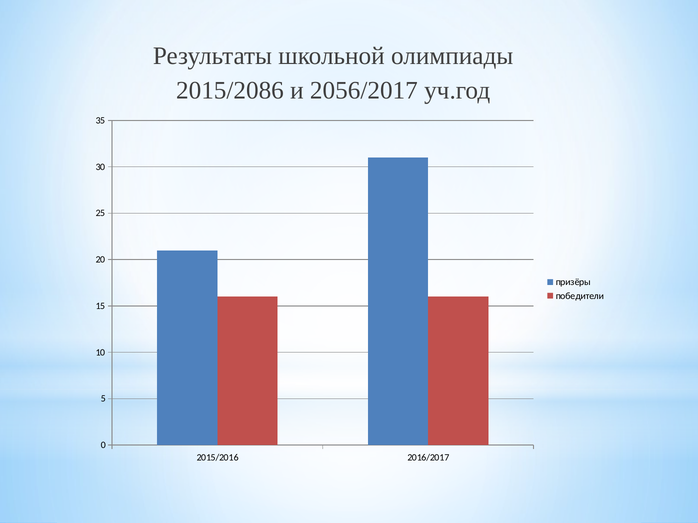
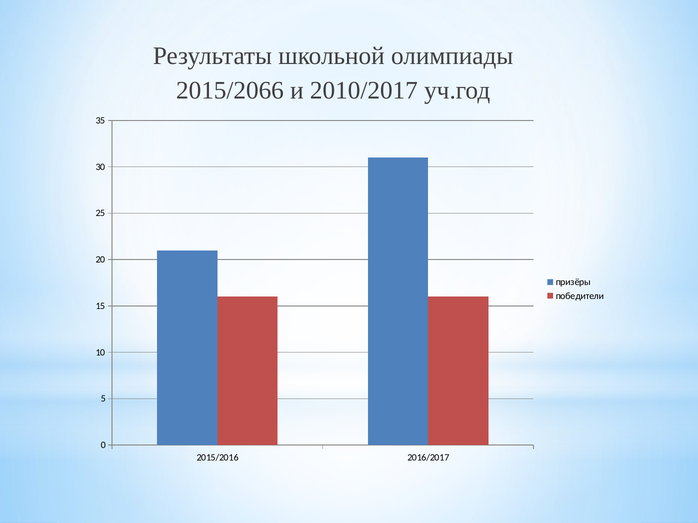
2015/2086: 2015/2086 -> 2015/2066
2056/2017: 2056/2017 -> 2010/2017
